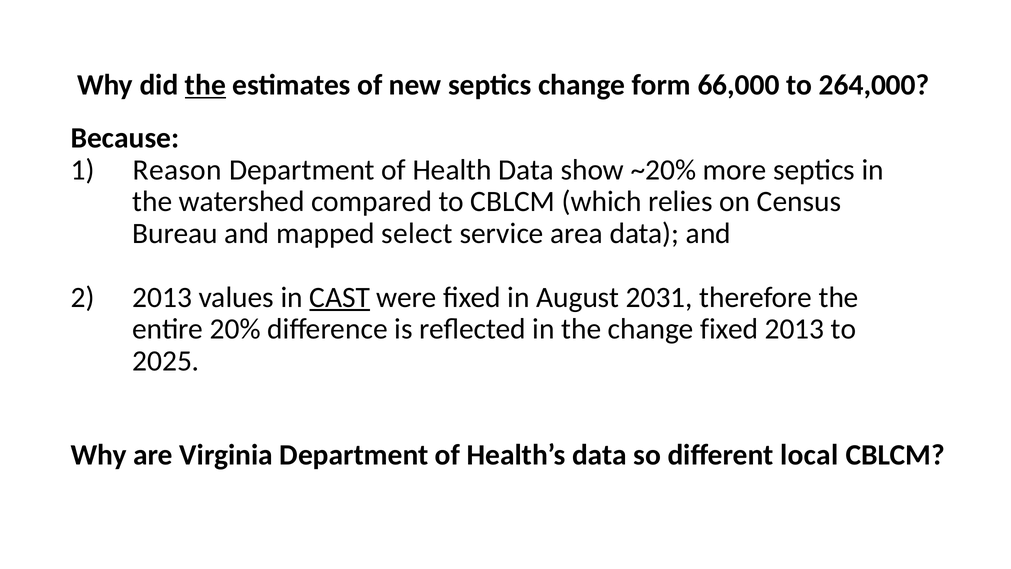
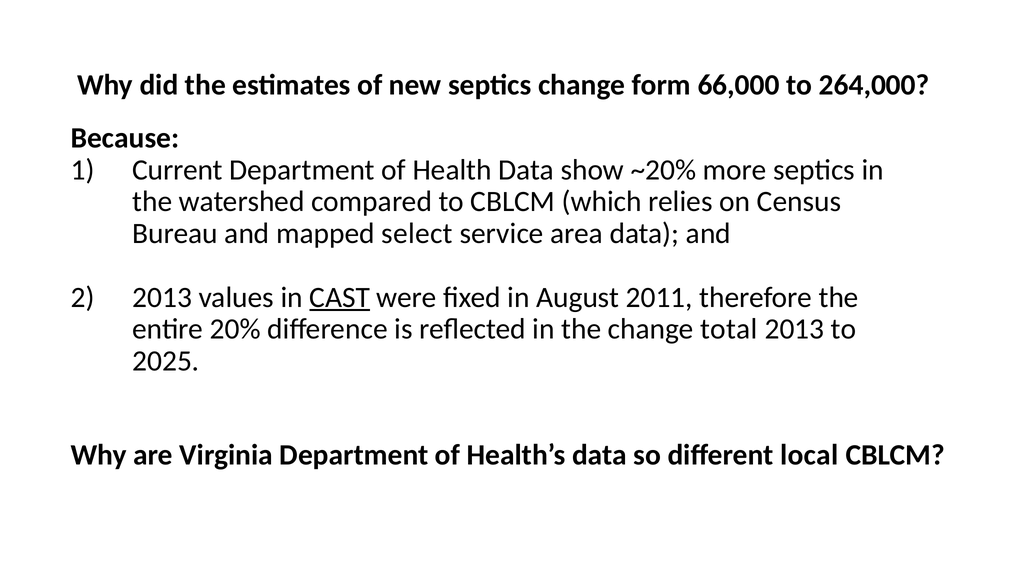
the at (205, 85) underline: present -> none
Reason: Reason -> Current
2031: 2031 -> 2011
change fixed: fixed -> total
